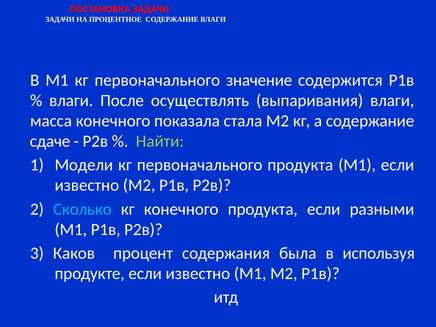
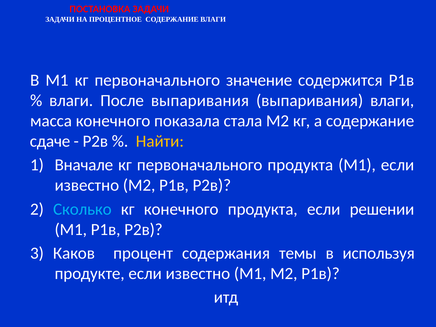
После осуществлять: осуществлять -> выпаривания
Найти colour: light green -> yellow
Модели: Модели -> Вначале
разными: разными -> решении
была: была -> темы
